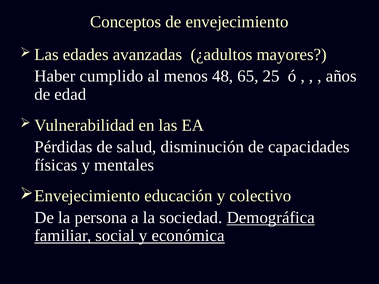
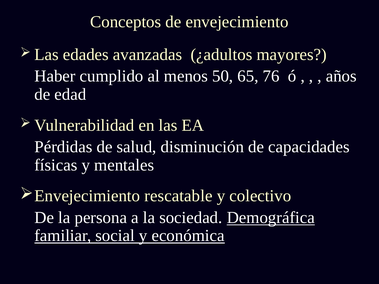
48: 48 -> 50
25: 25 -> 76
educación: educación -> rescatable
